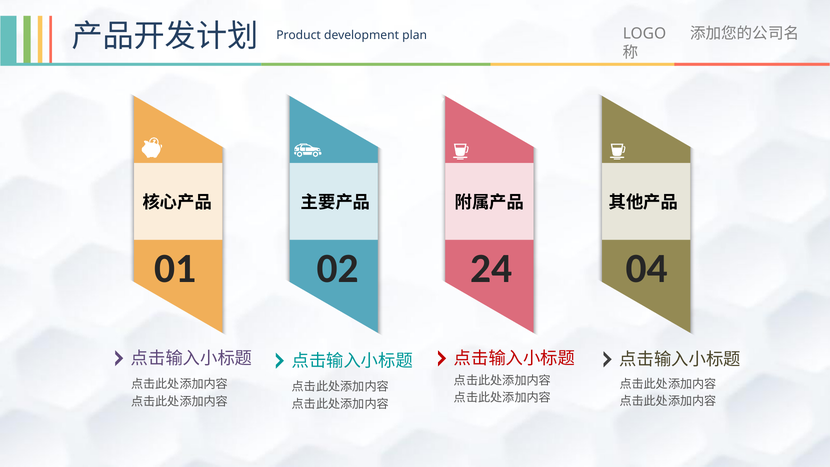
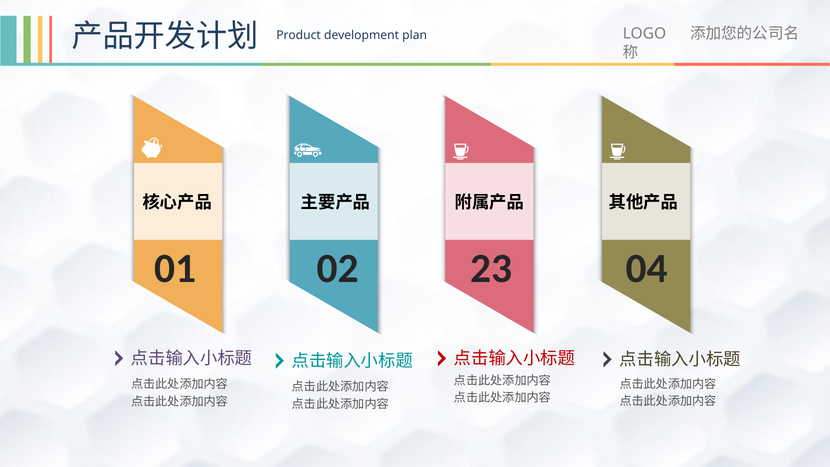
24: 24 -> 23
